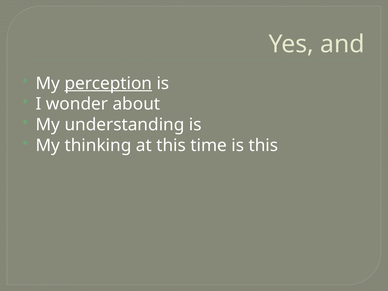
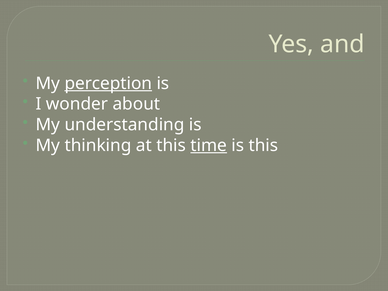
time underline: none -> present
